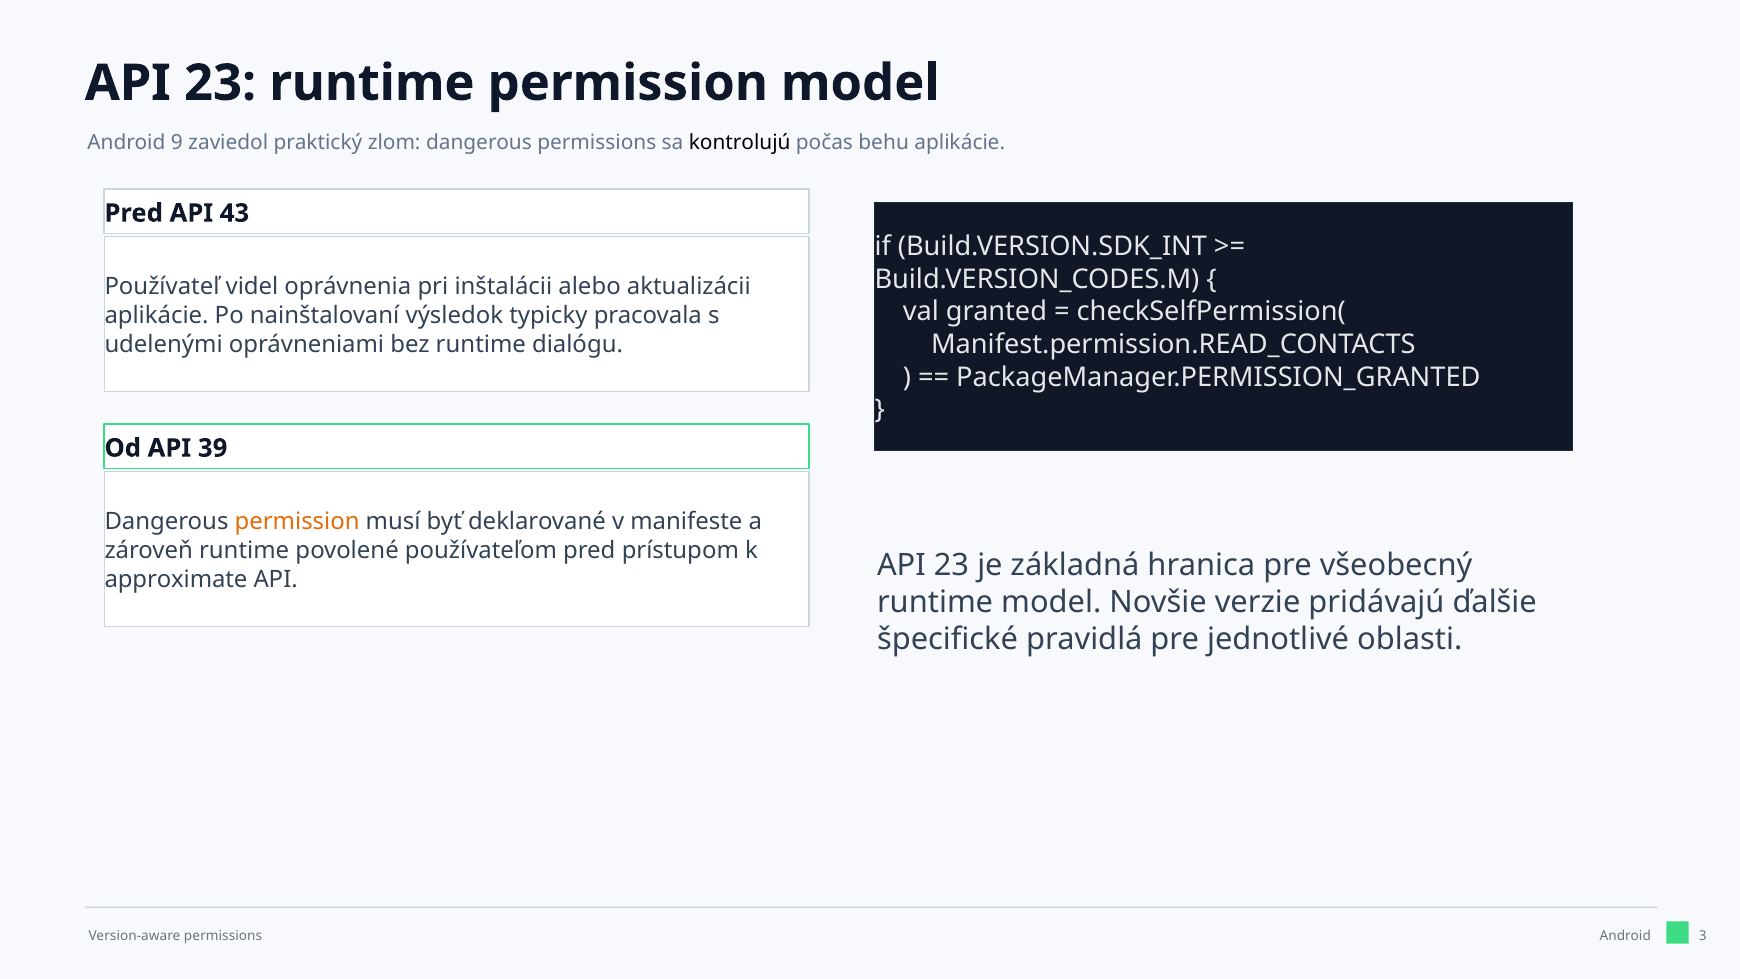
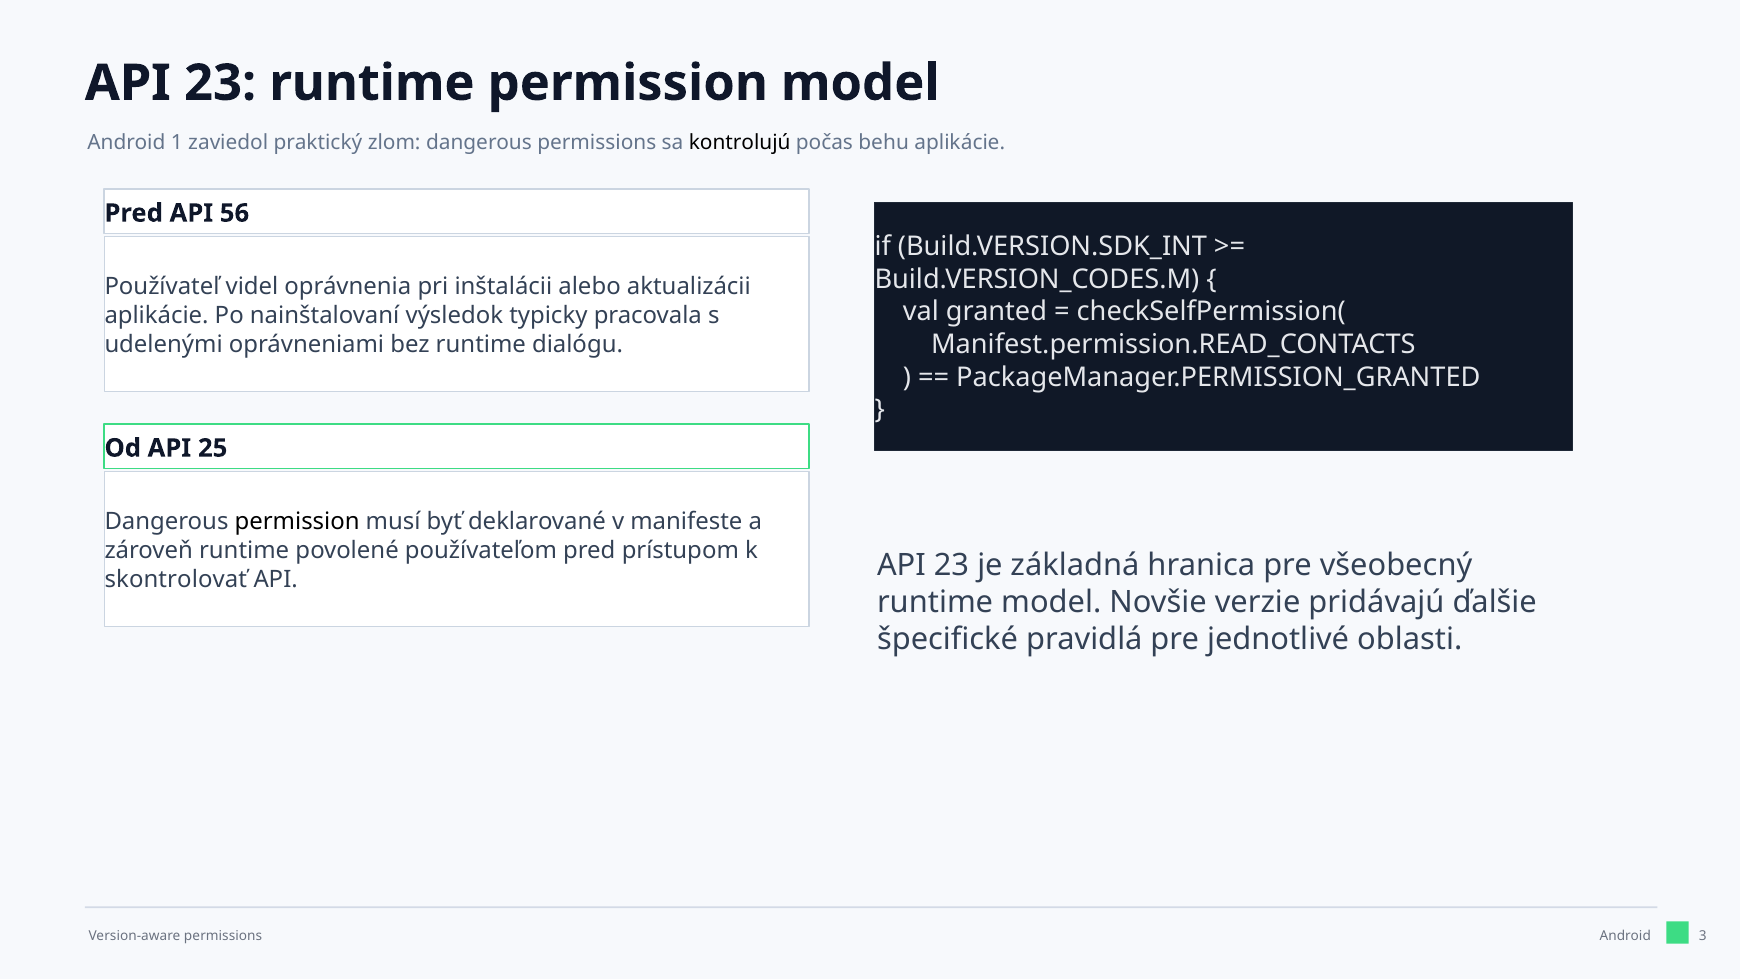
9: 9 -> 1
43: 43 -> 56
39: 39 -> 25
permission at (297, 522) colour: orange -> black
approximate: approximate -> skontrolovať
